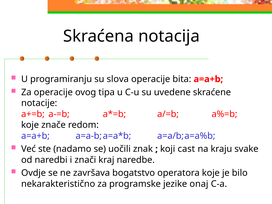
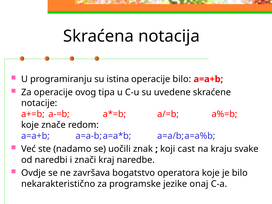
slova: slova -> istina
operacije bita: bita -> bilo
